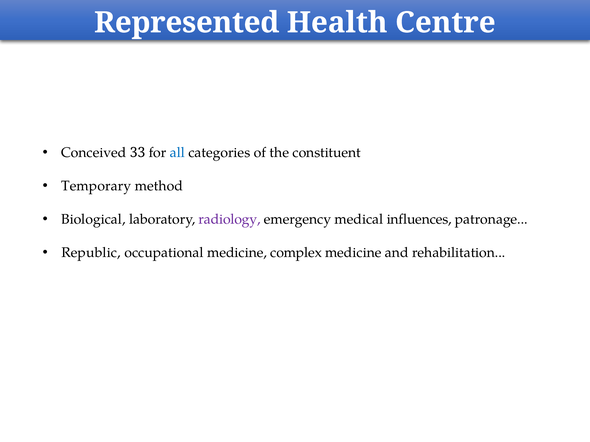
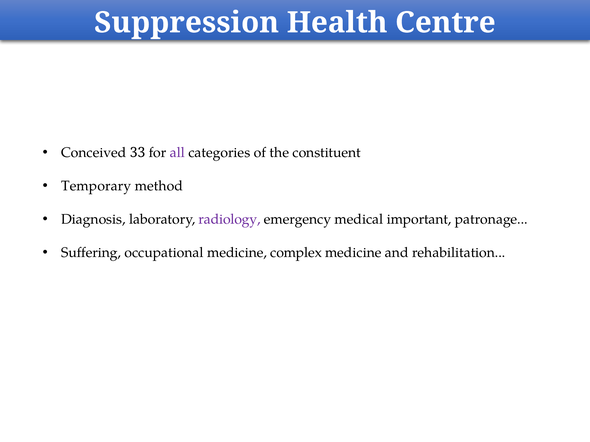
Represented: Represented -> Suppression
all colour: blue -> purple
Biological: Biological -> Diagnosis
influences: influences -> important
Republic: Republic -> Suffering
